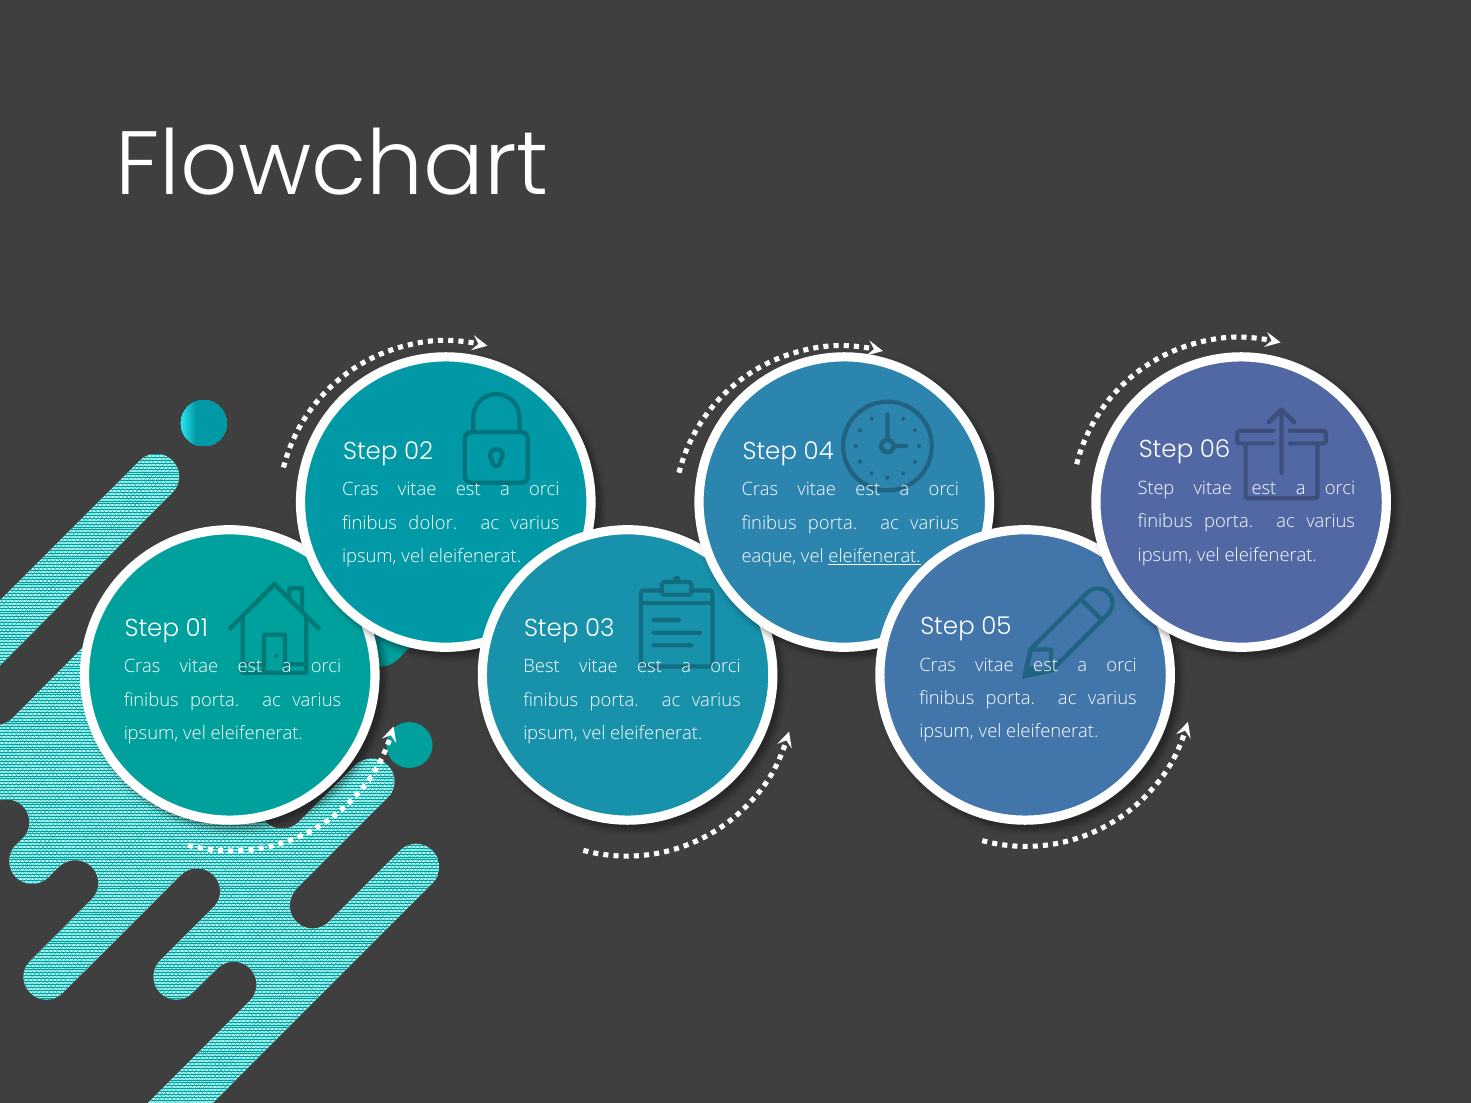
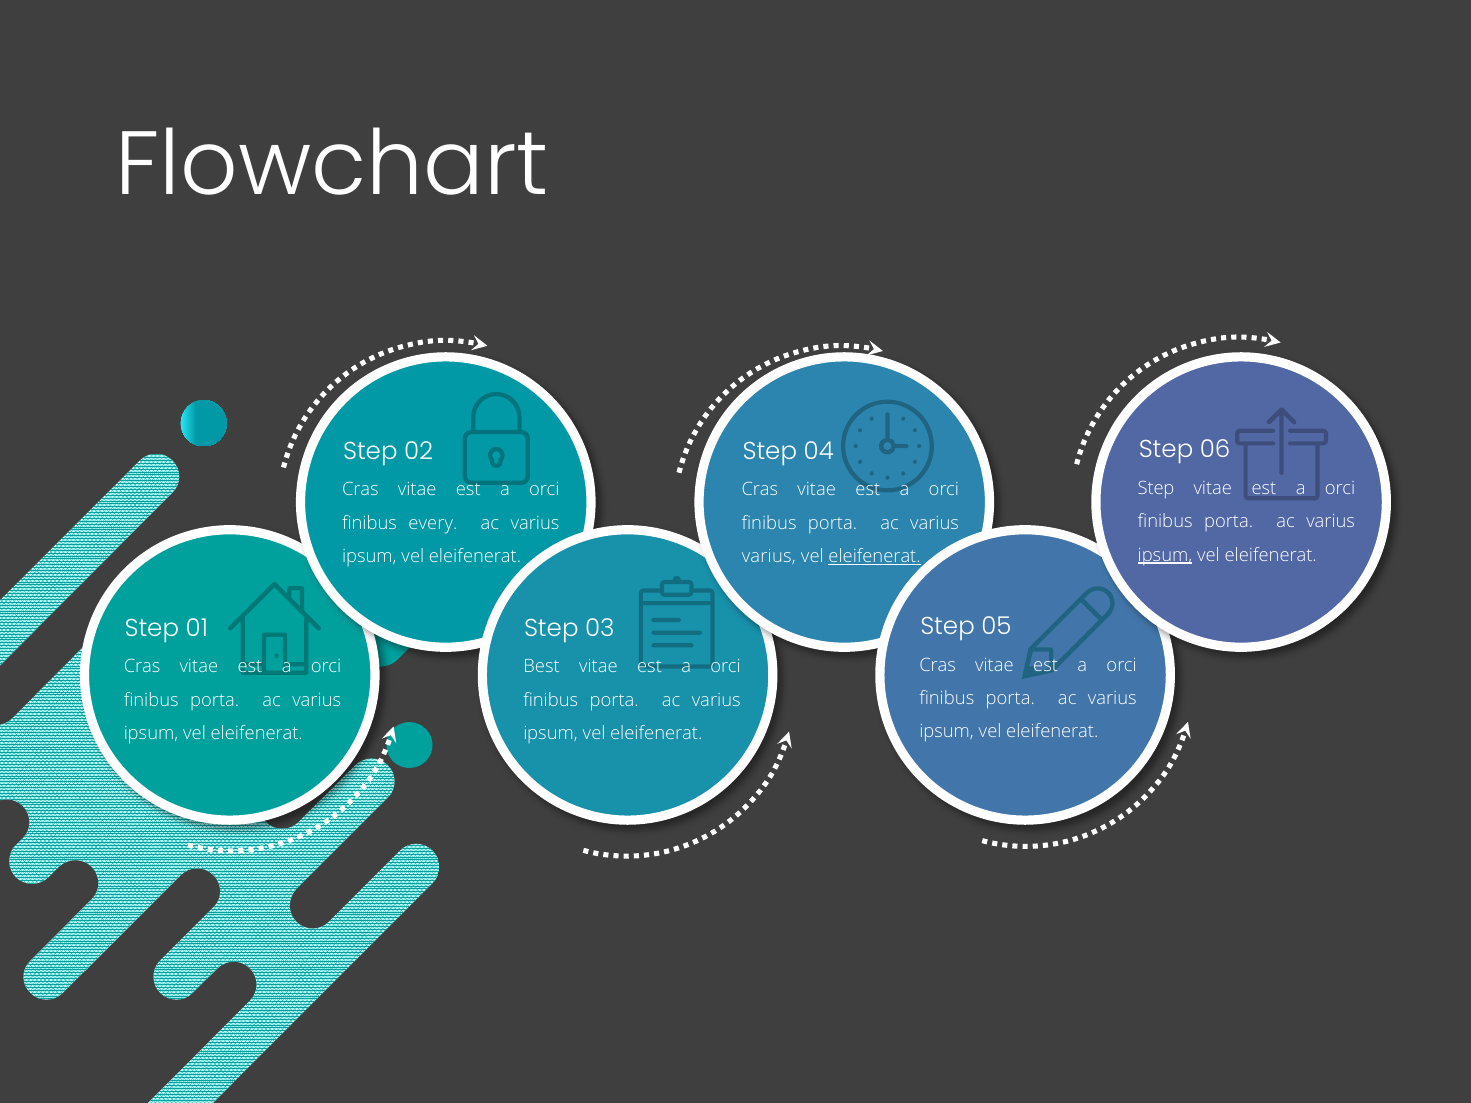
dolor: dolor -> every
ipsum at (1165, 555) underline: none -> present
eaque at (769, 556): eaque -> varius
